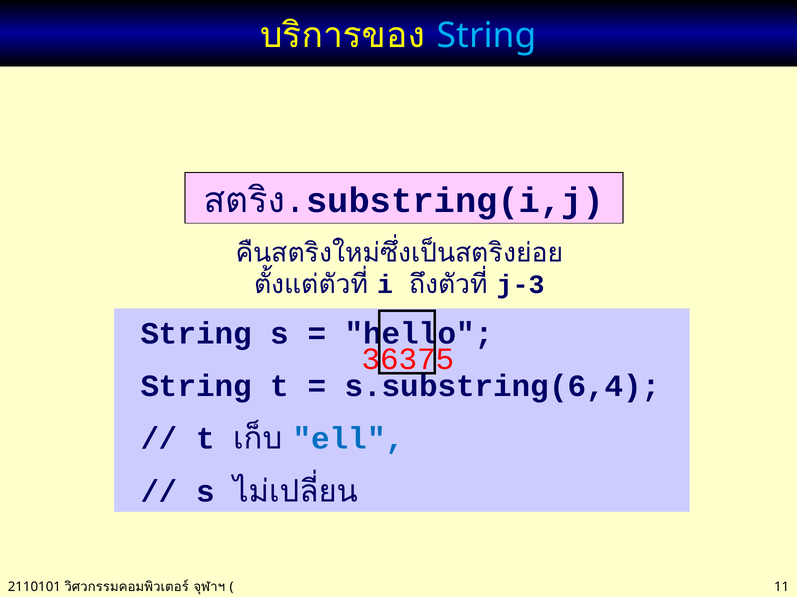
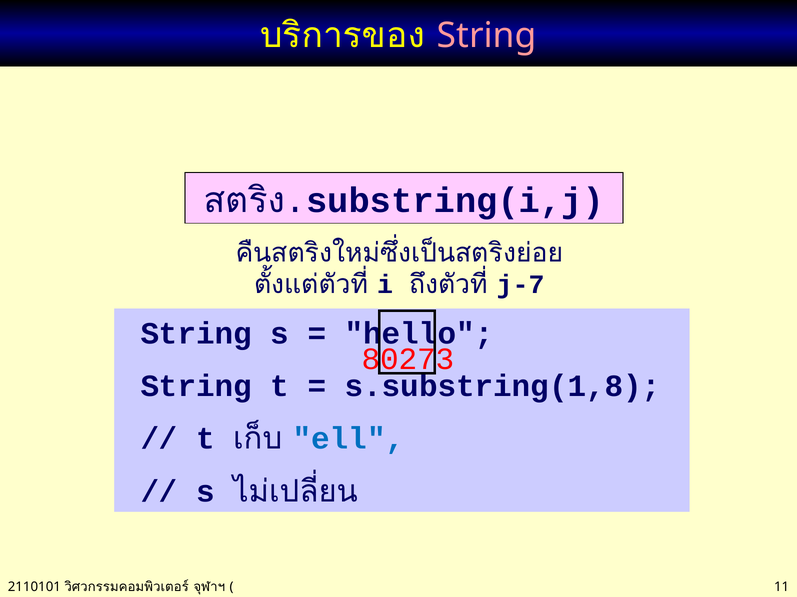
String at (487, 36) colour: light blue -> pink
j-3: j-3 -> j-7
36375: 36375 -> 80273
s.substring(6,4: s.substring(6,4 -> s.substring(1,8
